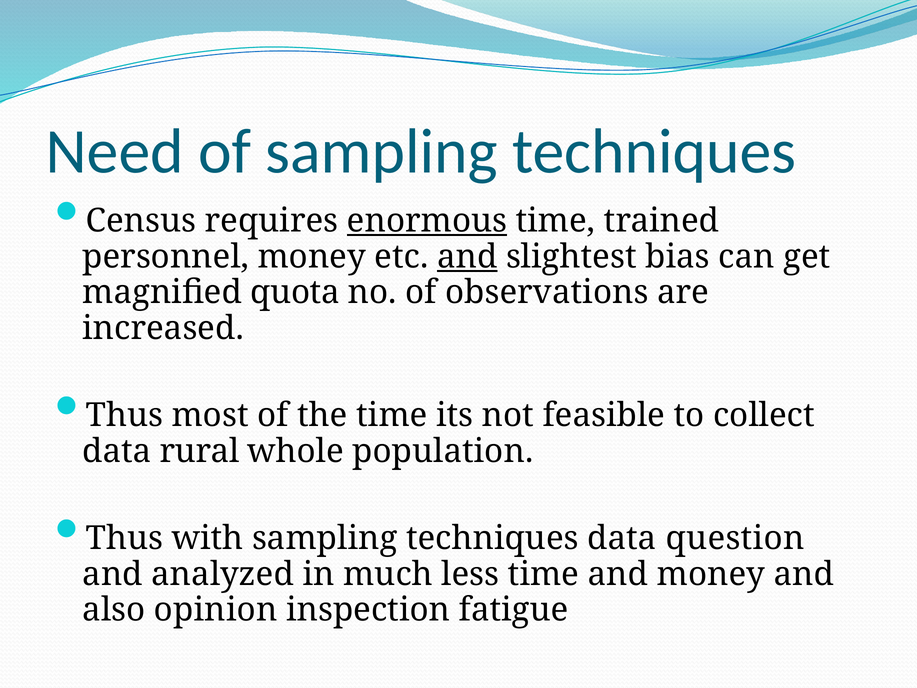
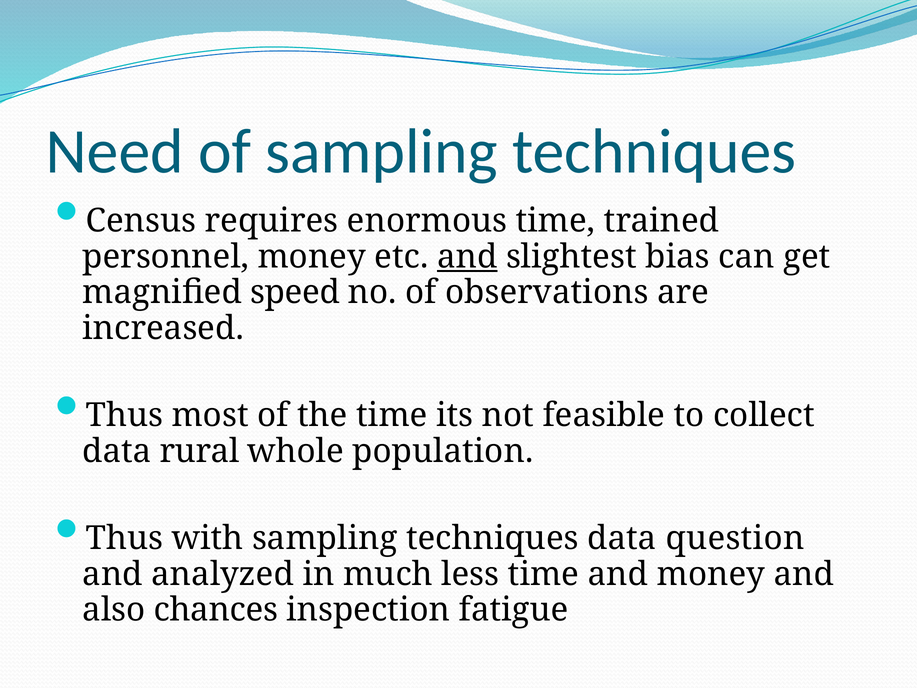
enormous underline: present -> none
quota: quota -> speed
opinion: opinion -> chances
